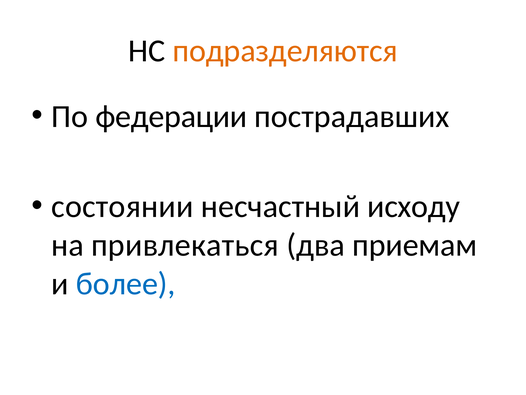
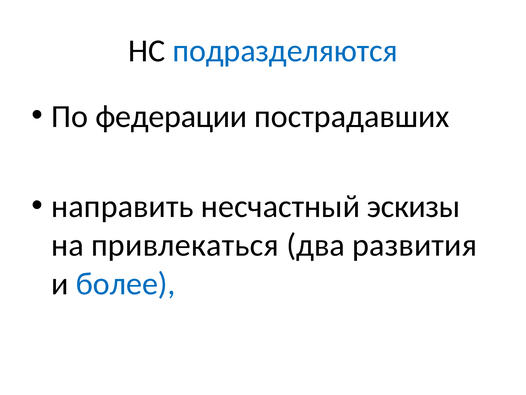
подразделяются colour: orange -> blue
состоянии: состоянии -> направить
исходу: исходу -> эскизы
приемам: приемам -> развития
